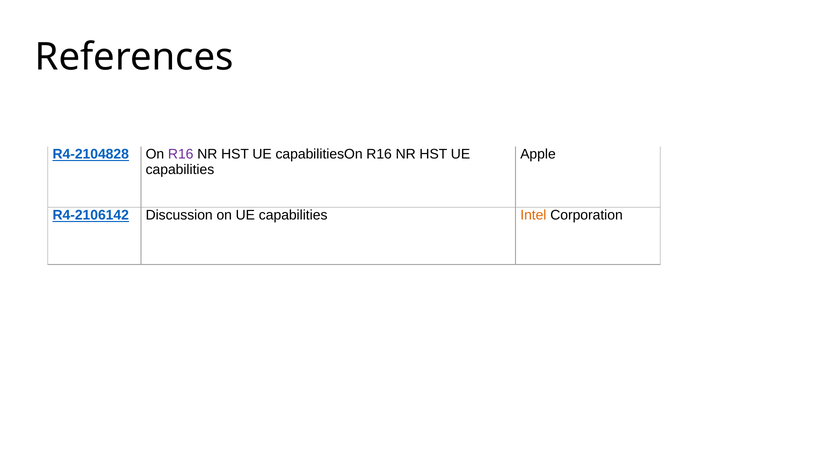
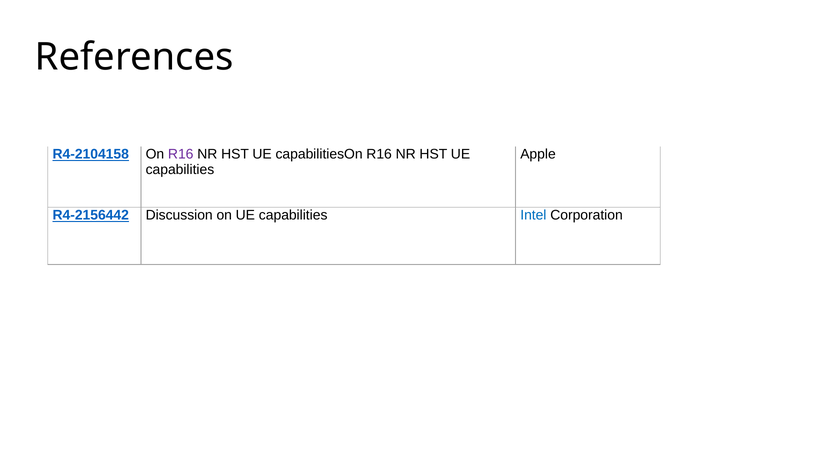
R4-2104828: R4-2104828 -> R4-2104158
R4-2106142: R4-2106142 -> R4-2156442
Intel colour: orange -> blue
